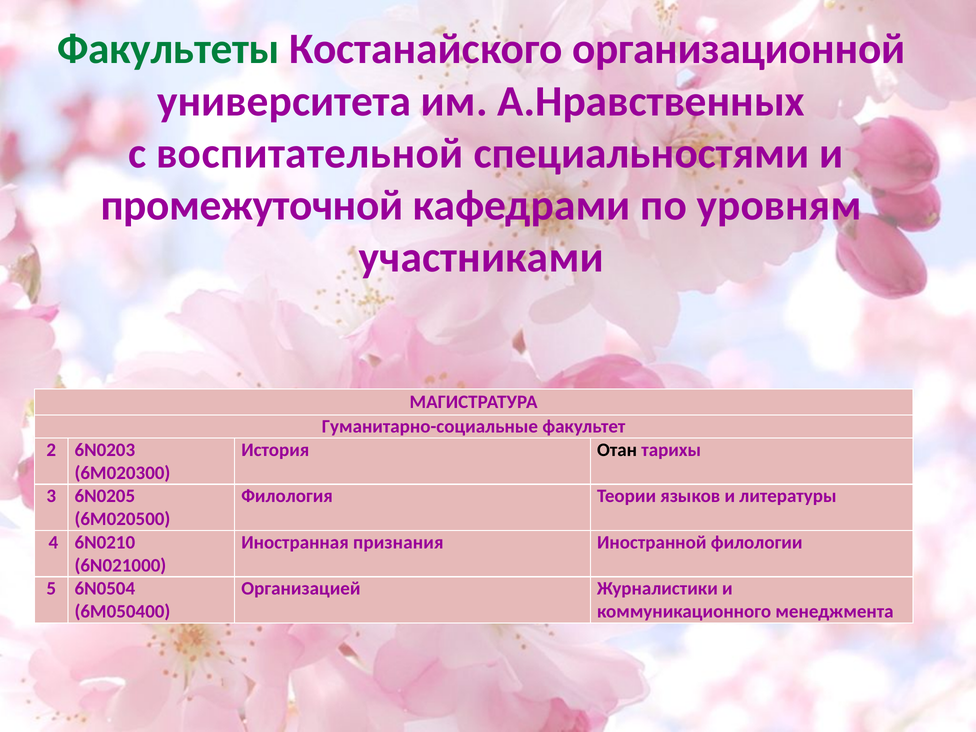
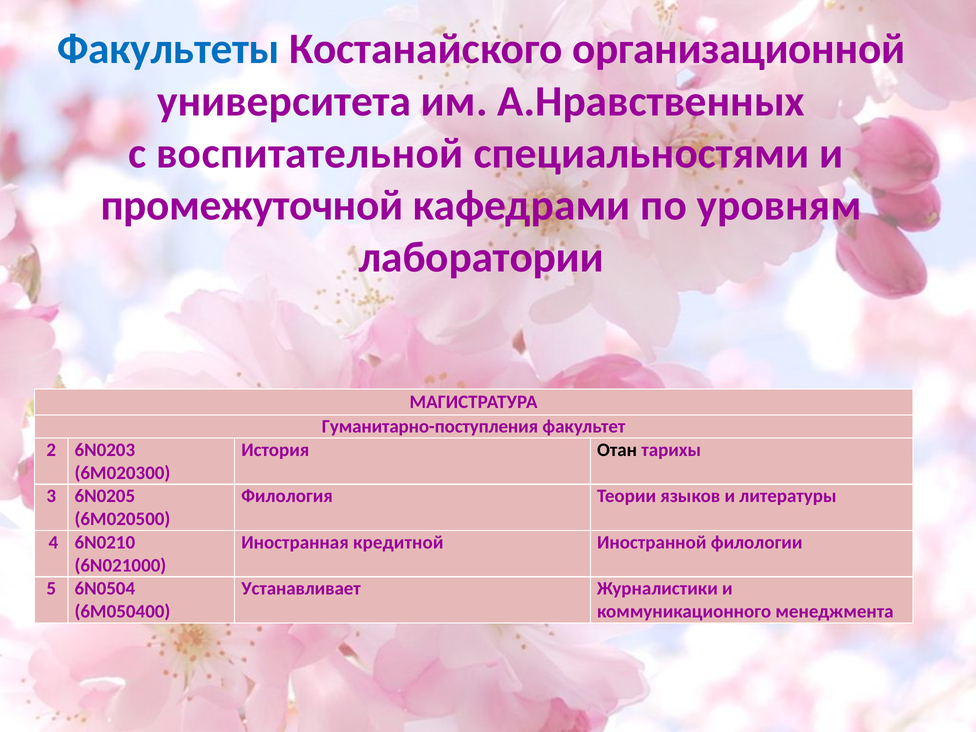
Факультеты colour: green -> blue
участниками: участниками -> лаборатории
Гуманитарно-социальные: Гуманитарно-социальные -> Гуманитарно-поступления
признания: признания -> кредитной
Организацией: Организацией -> Устанавливает
